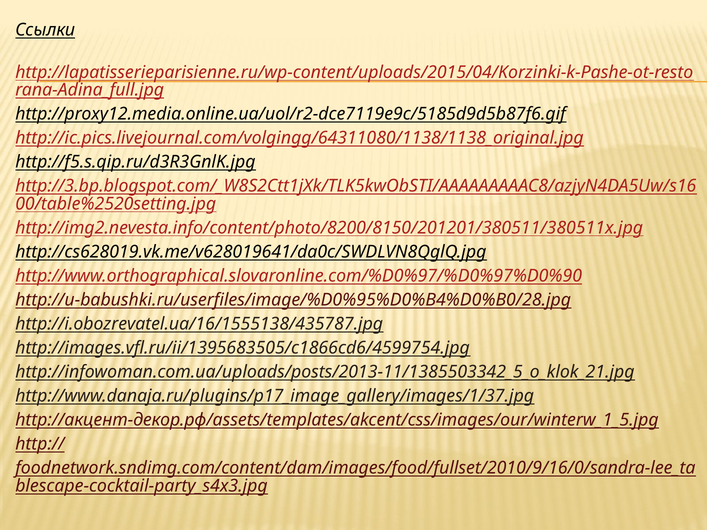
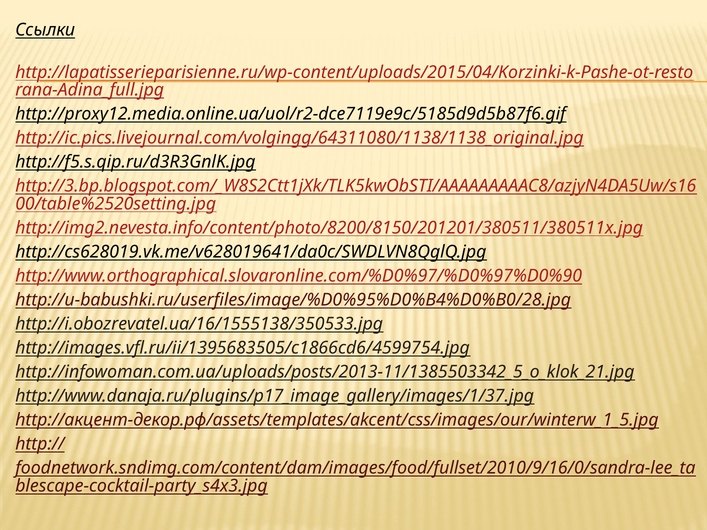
http://i.obozrevatel.ua/16/1555138/435787.jpg: http://i.obozrevatel.ua/16/1555138/435787.jpg -> http://i.obozrevatel.ua/16/1555138/350533.jpg
